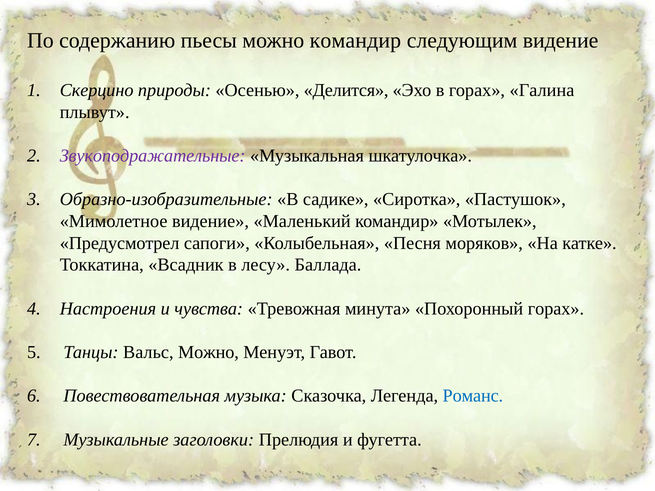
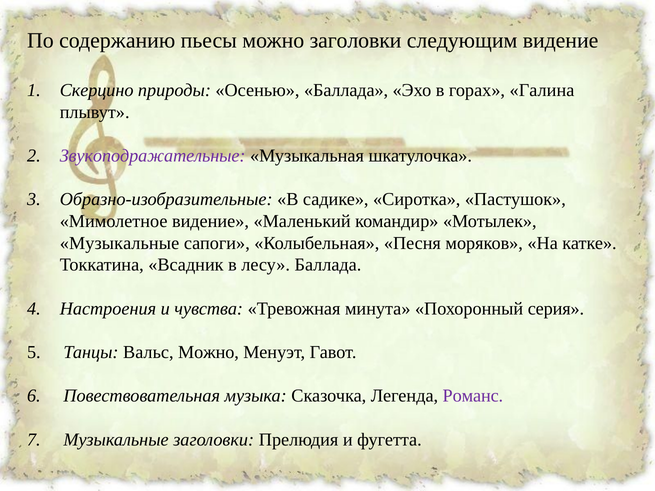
можно командир: командир -> заголовки
Осенью Делится: Делится -> Баллада
Предусмотрел at (120, 243): Предусмотрел -> Музыкальные
Похоронный горах: горах -> серия
Романс colour: blue -> purple
